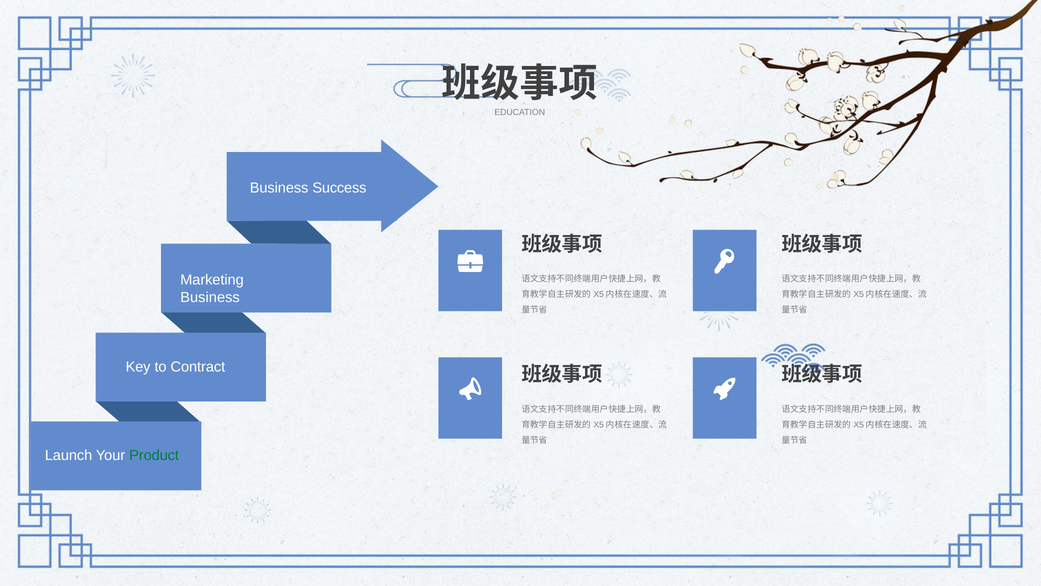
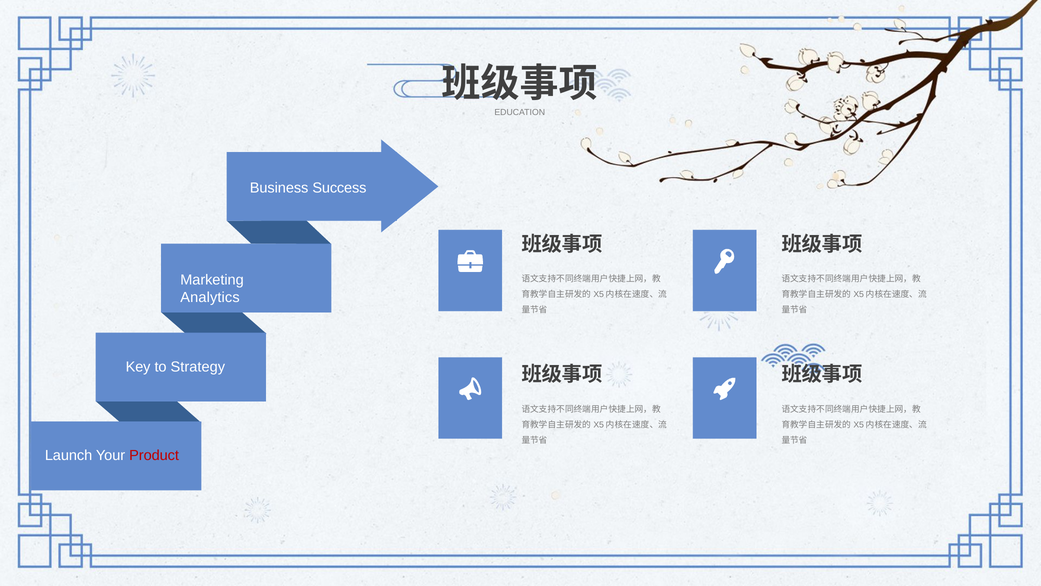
Business at (210, 297): Business -> Analytics
Contract: Contract -> Strategy
Product colour: green -> red
